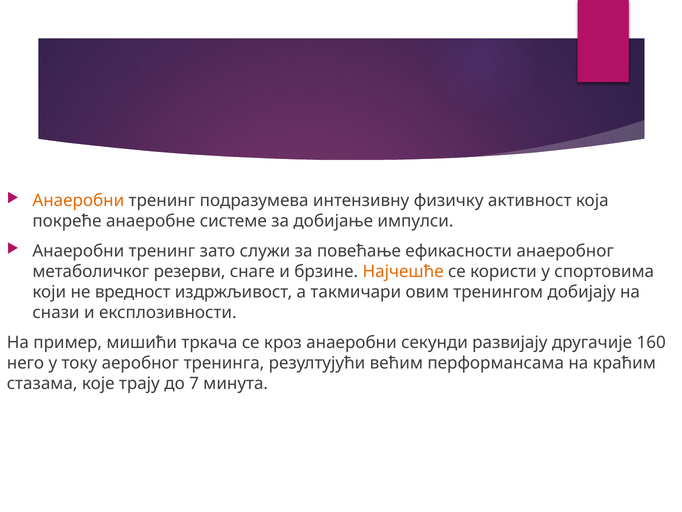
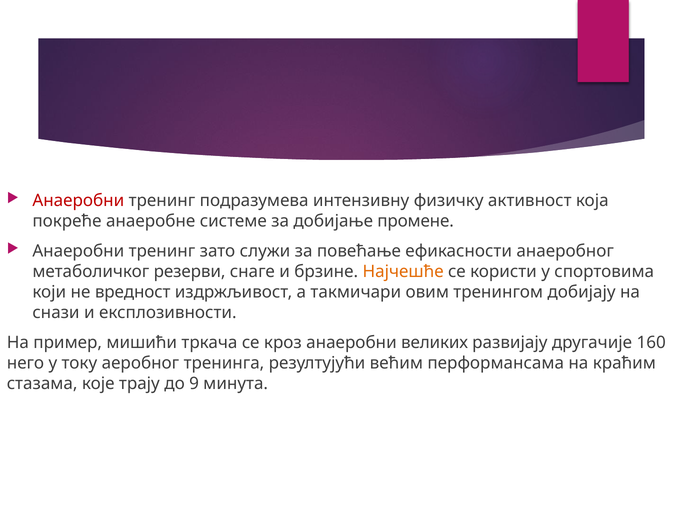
Анаеробни at (78, 200) colour: orange -> red
импулси: импулси -> промене
секунди: секунди -> великих
7: 7 -> 9
